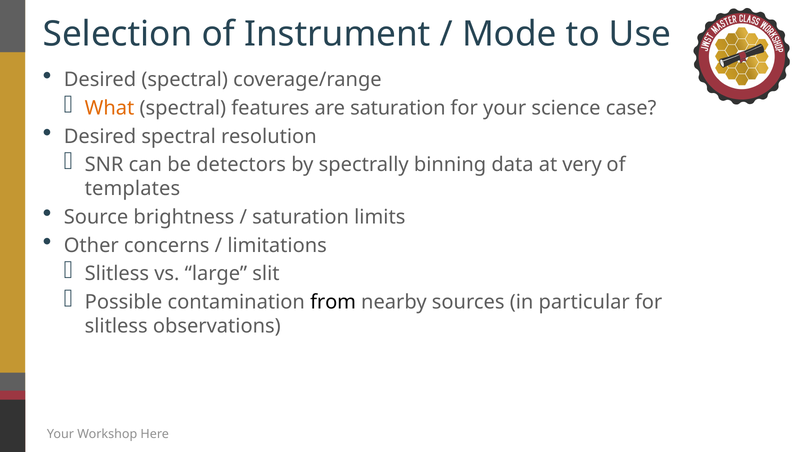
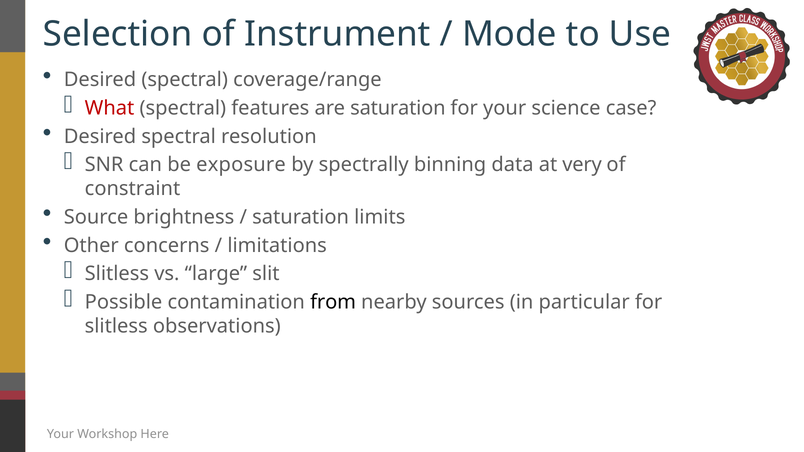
What colour: orange -> red
detectors: detectors -> exposure
templates: templates -> constraint
